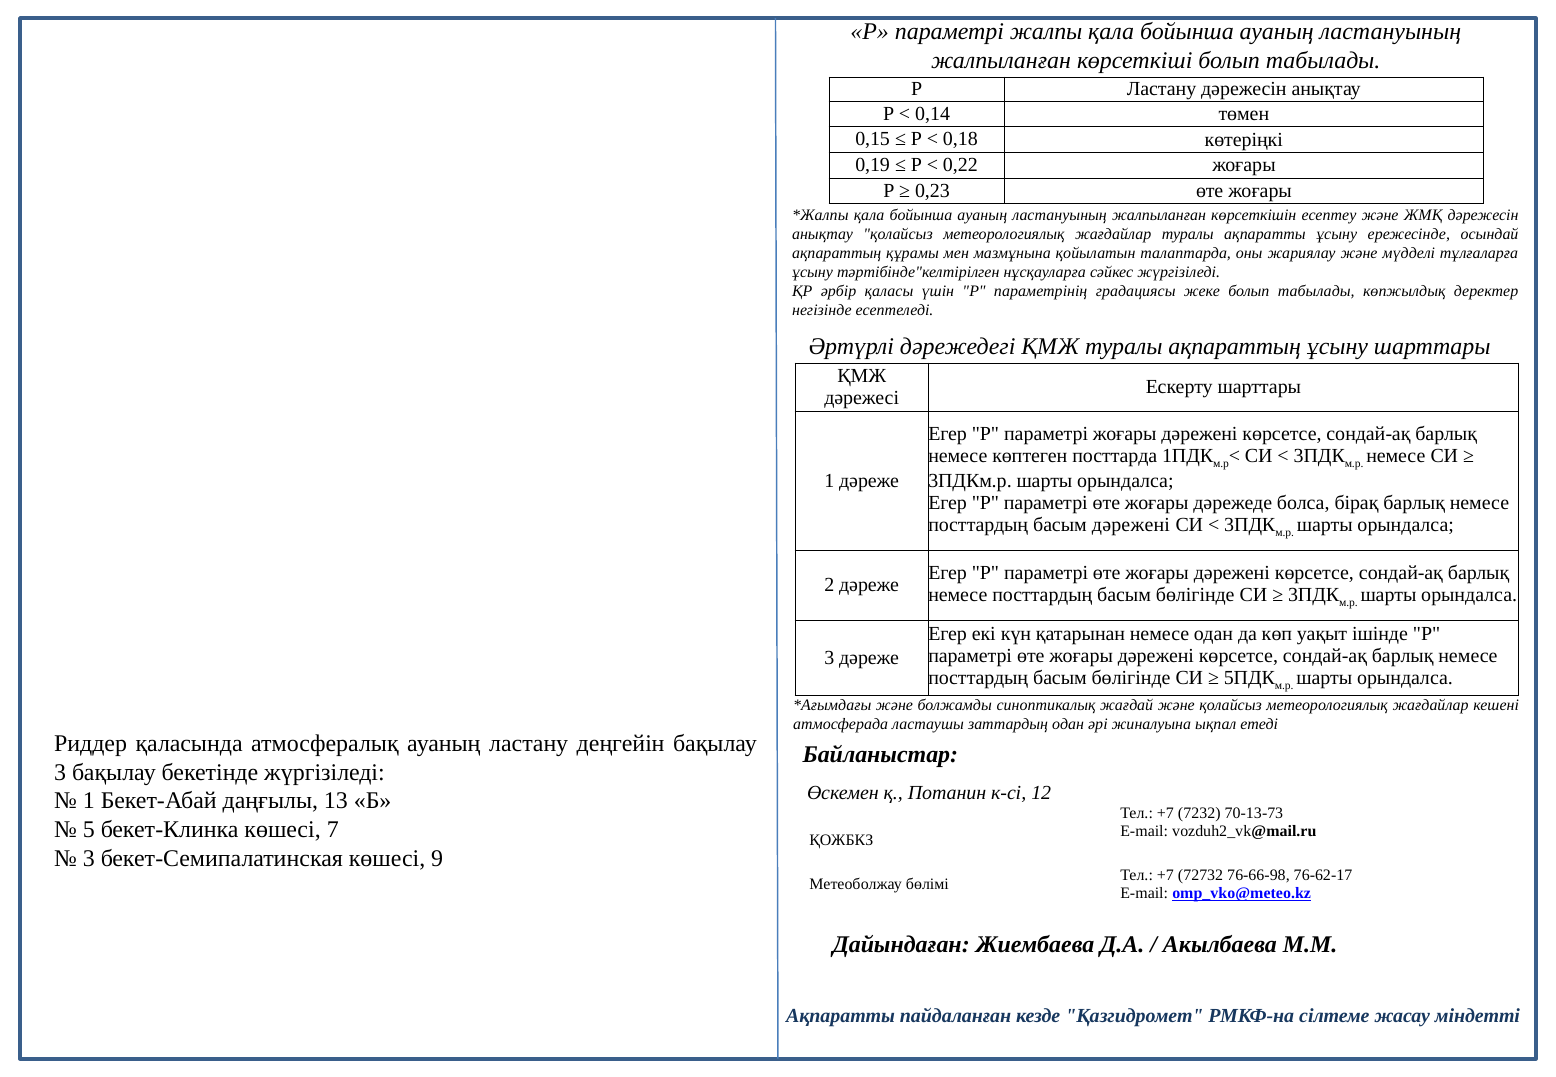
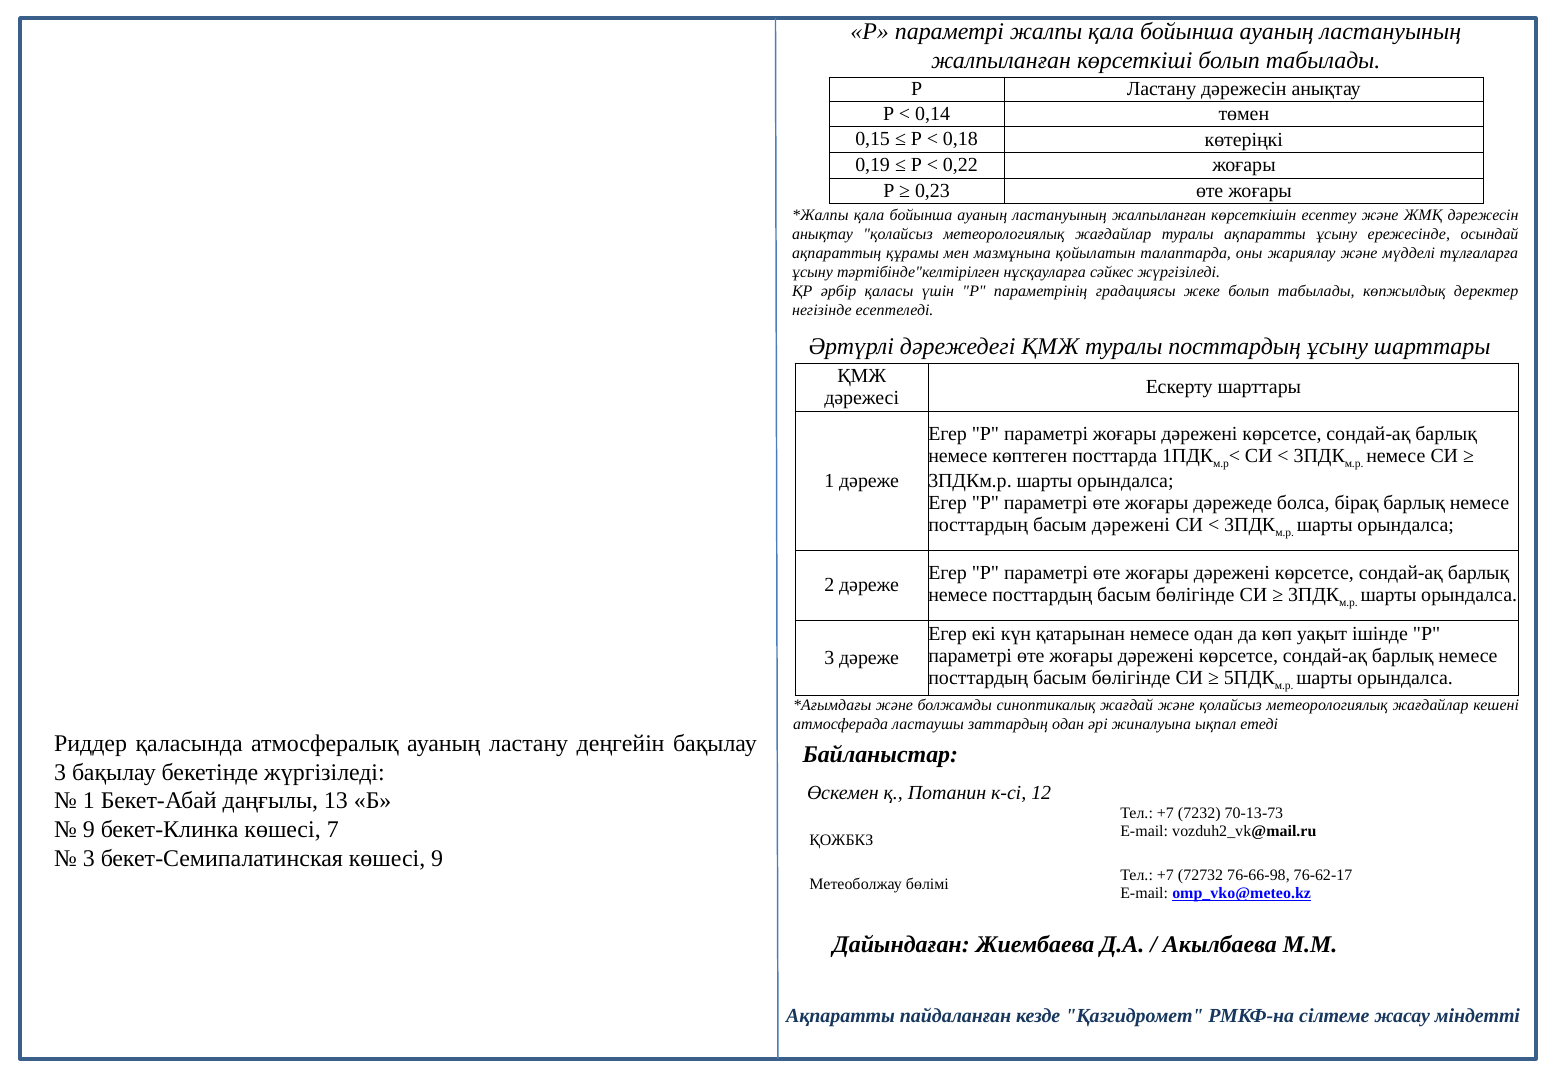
туралы ақпараттың: ақпараттың -> посттардың
5 at (89, 830): 5 -> 9
